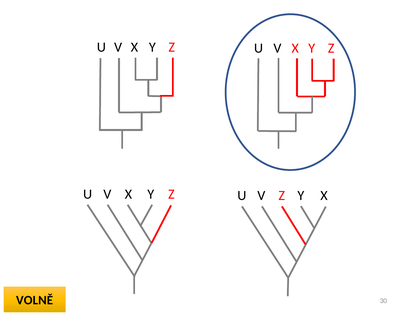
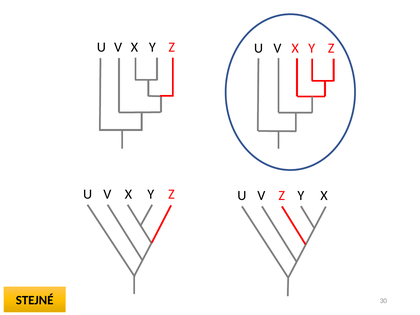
VOLNĚ: VOLNĚ -> STEJNÉ
